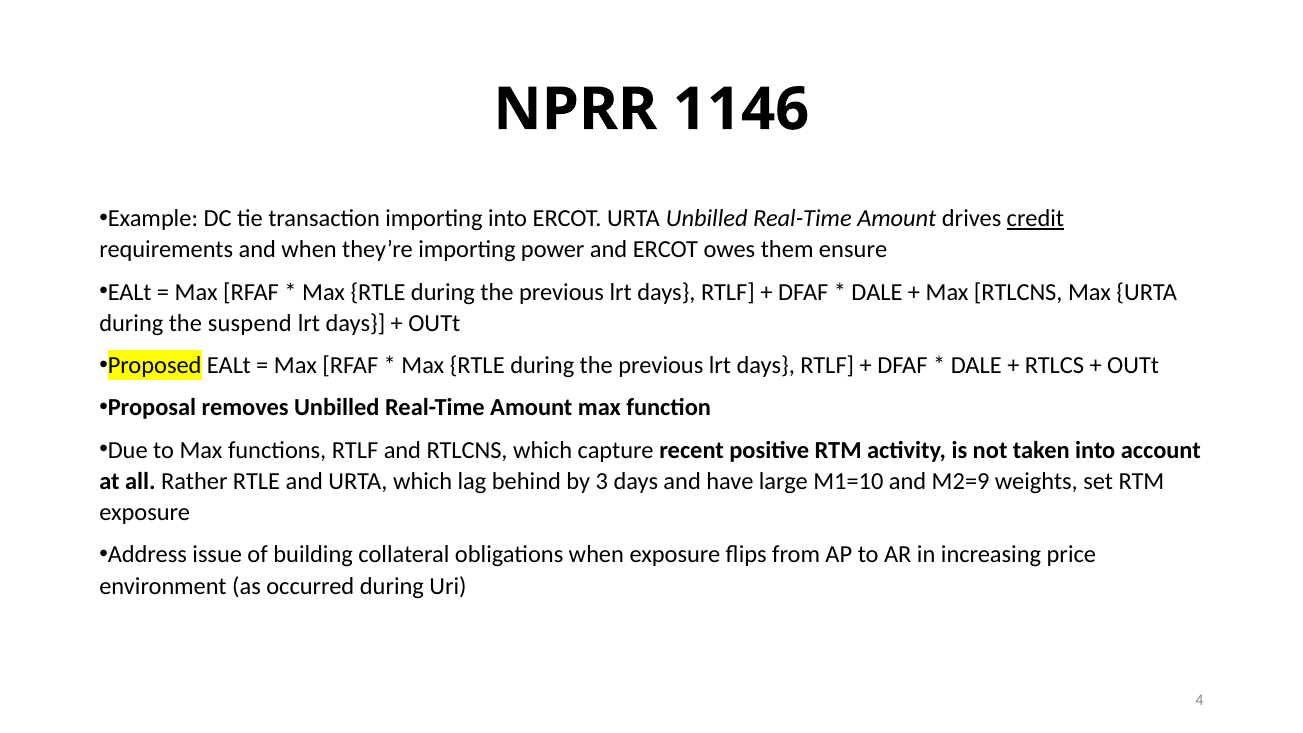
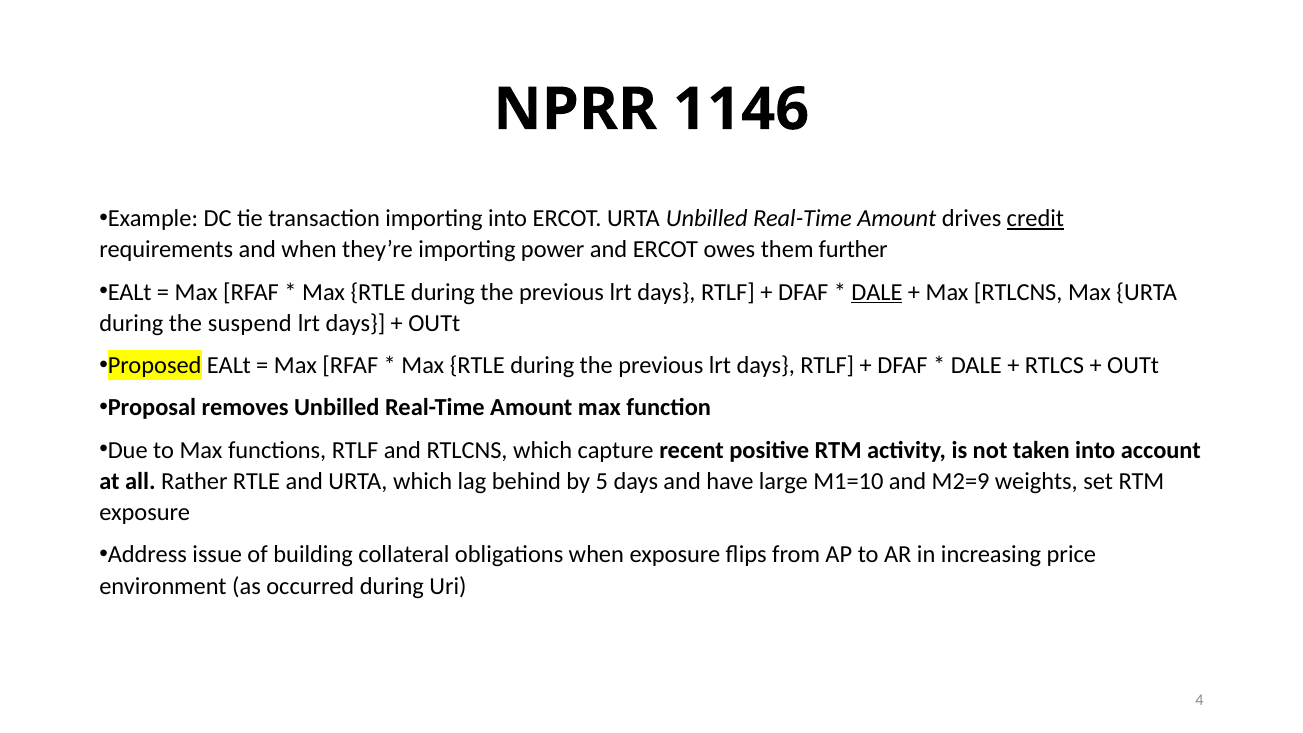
ensure: ensure -> further
DALE at (877, 292) underline: none -> present
3: 3 -> 5
